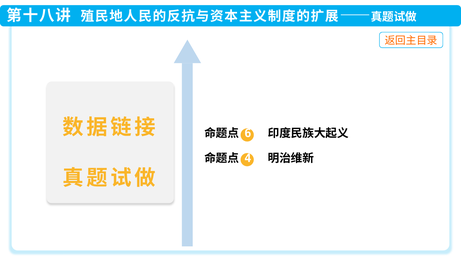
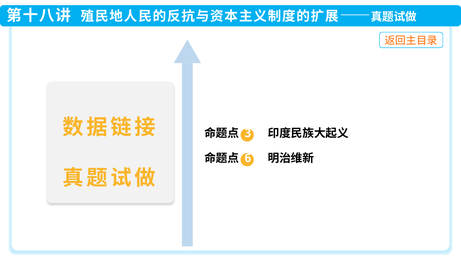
6: 6 -> 3
4: 4 -> 6
